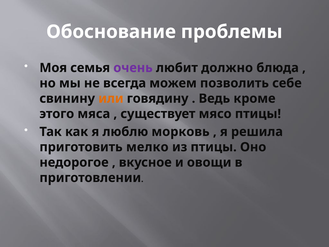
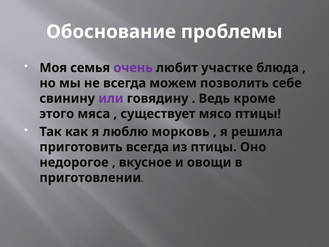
должно: должно -> участке
или colour: orange -> purple
приготовить мелко: мелко -> всегда
